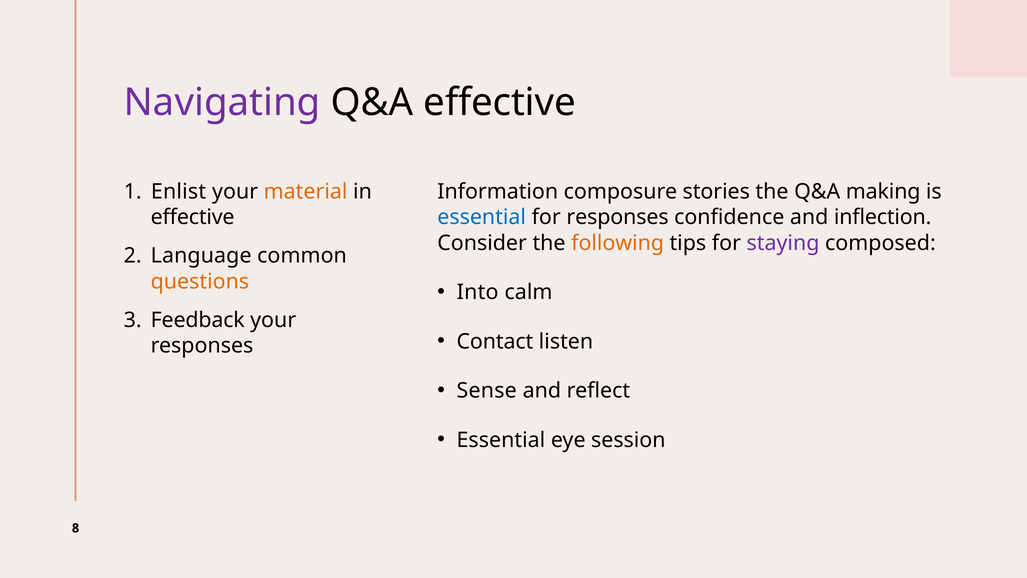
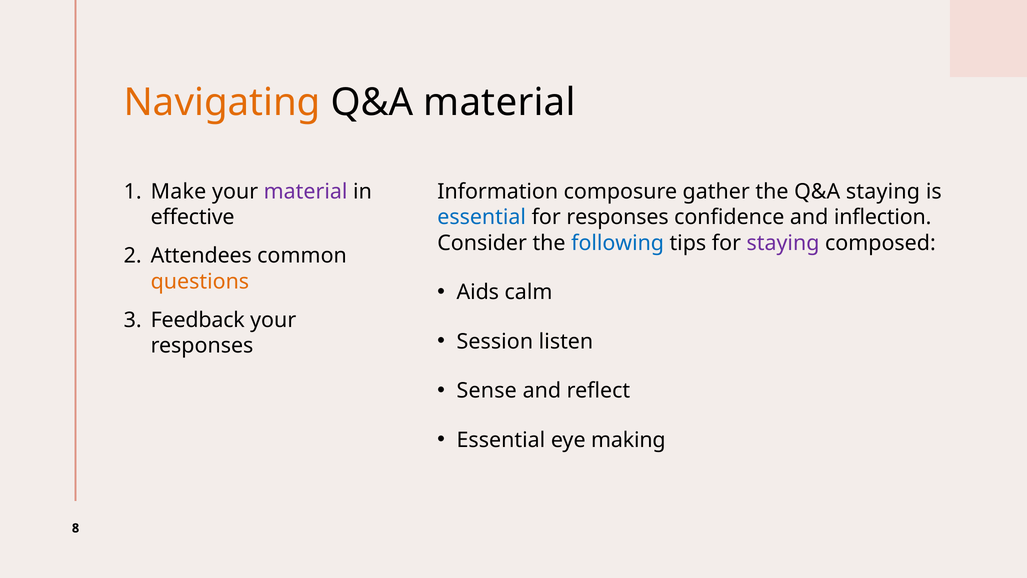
Navigating colour: purple -> orange
Q&A effective: effective -> material
Enlist: Enlist -> Make
material at (306, 192) colour: orange -> purple
stories: stories -> gather
Q&A making: making -> staying
following colour: orange -> blue
Language: Language -> Attendees
Into: Into -> Aids
Contact: Contact -> Session
session: session -> making
